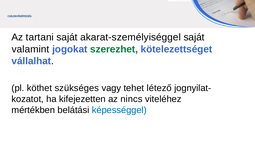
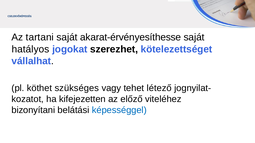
akarat-személyiséggel: akarat-személyiséggel -> akarat-érvényesíthesse
valamint: valamint -> hatályos
szerezhet colour: green -> black
nincs: nincs -> előző
mértékben: mértékben -> bizonyítani
